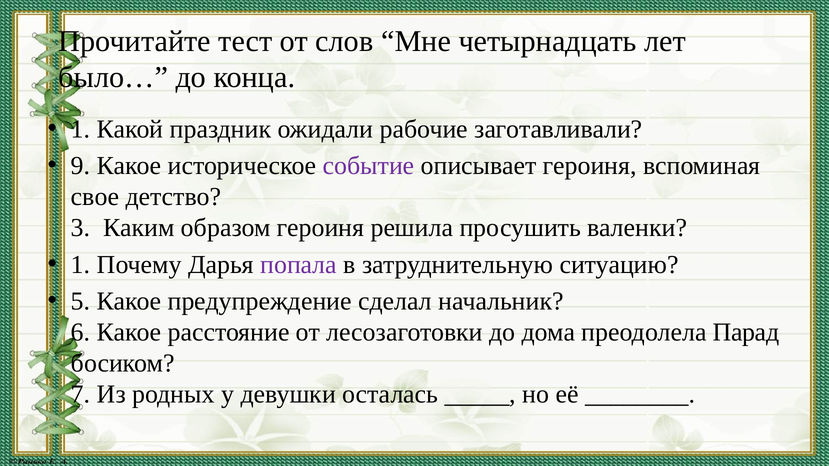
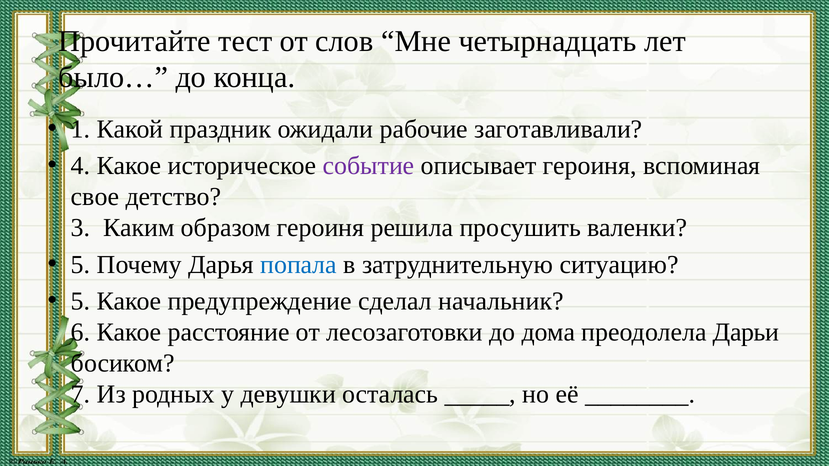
9: 9 -> 4
1 at (81, 265): 1 -> 5
попала colour: purple -> blue
Парад: Парад -> Дарьи
